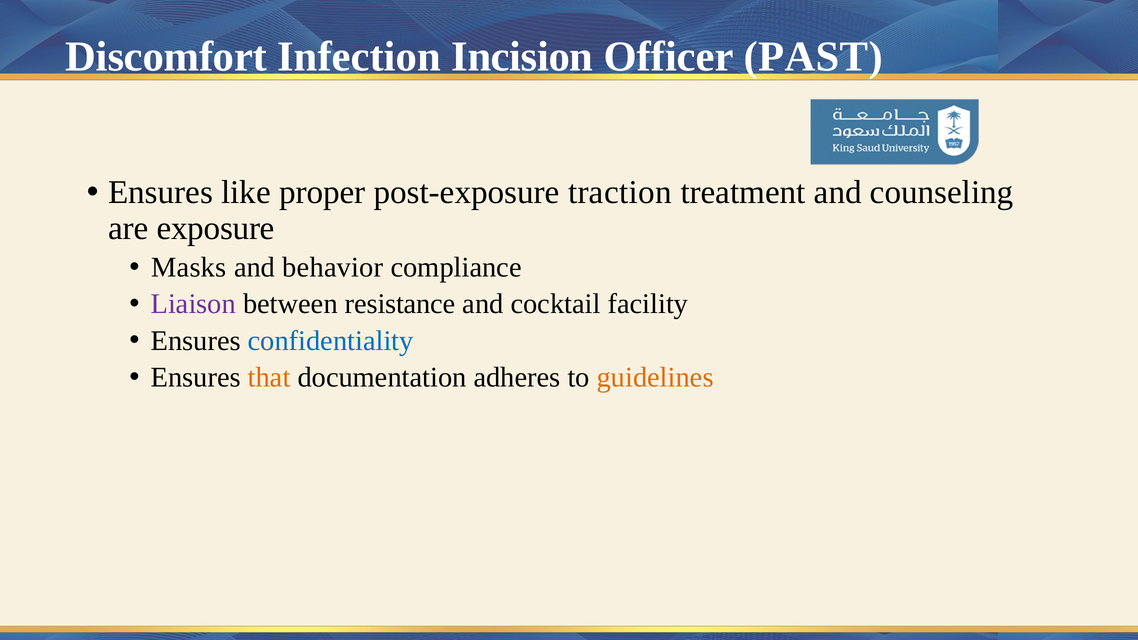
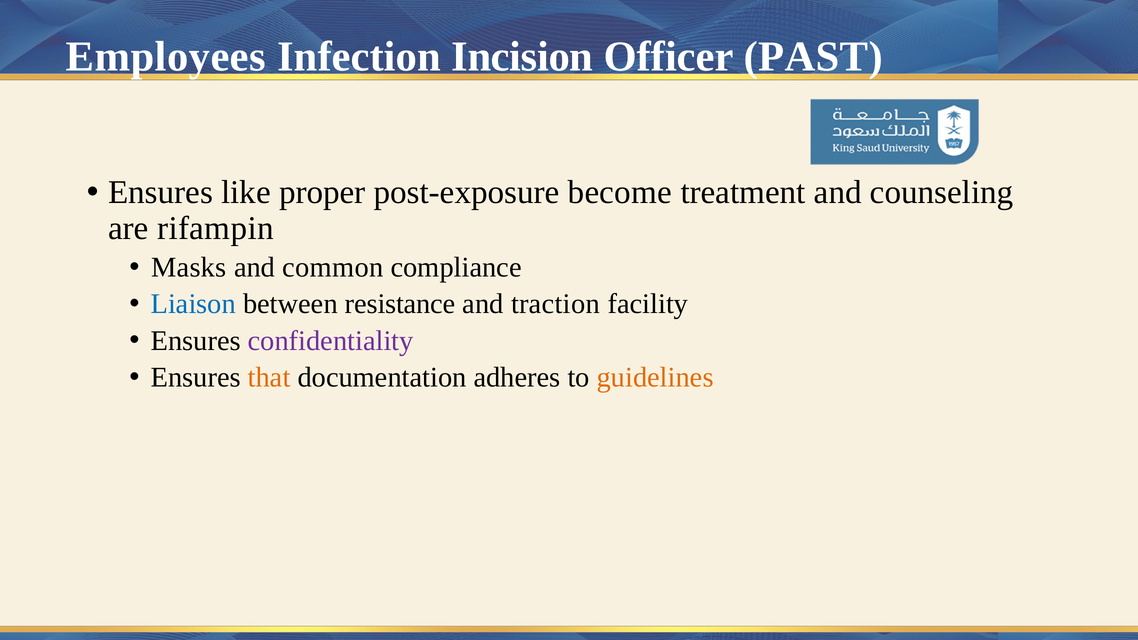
Discomfort: Discomfort -> Employees
traction: traction -> become
exposure: exposure -> rifampin
behavior: behavior -> common
Liaison colour: purple -> blue
cocktail: cocktail -> traction
confidentiality colour: blue -> purple
